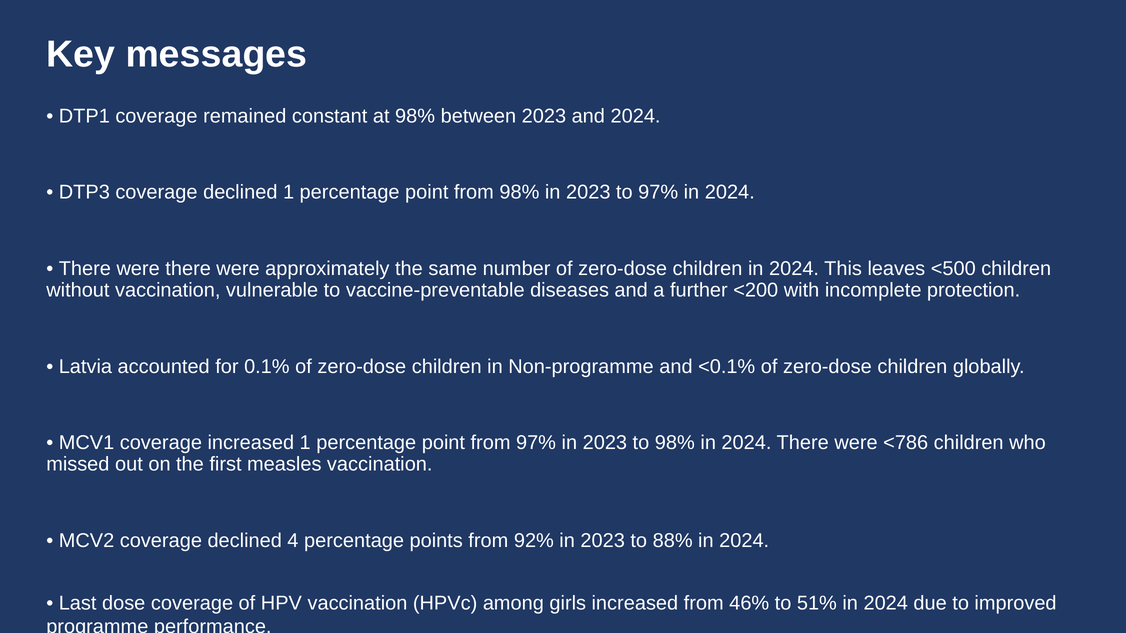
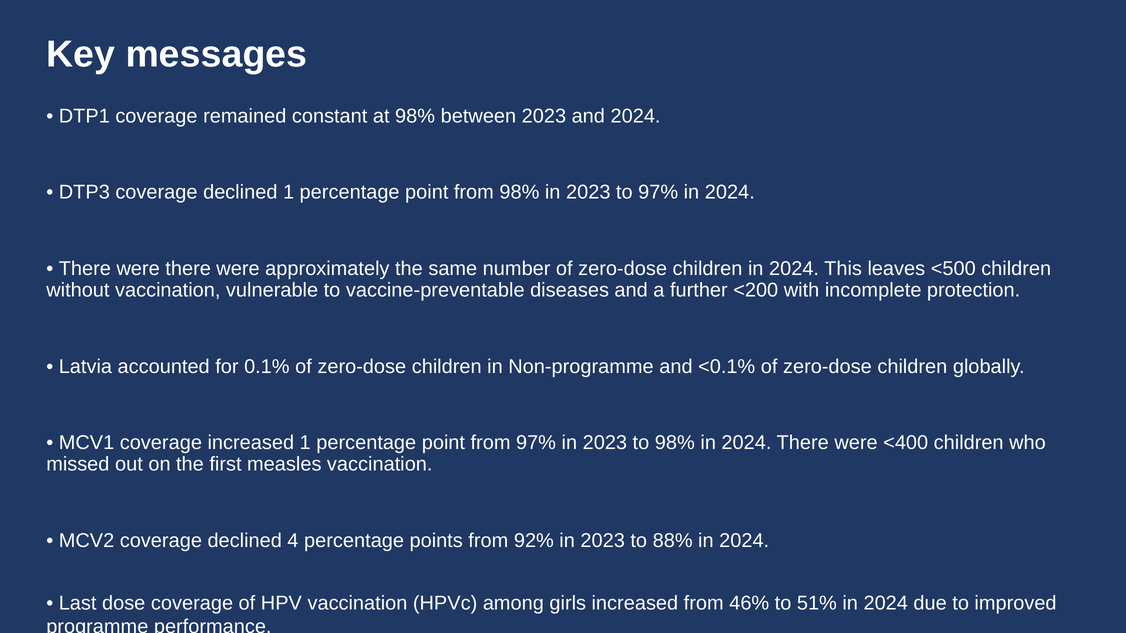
<786: <786 -> <400
